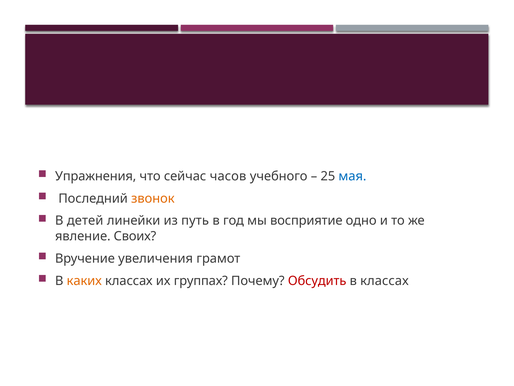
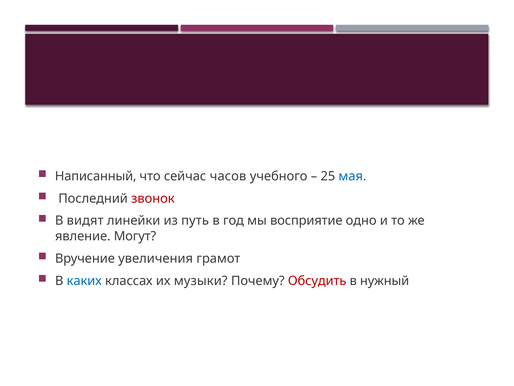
Упражнения: Упражнения -> Написанный
звонок colour: orange -> red
детей: детей -> видят
Своих: Своих -> Могут
каких colour: orange -> blue
группах: группах -> музыки
в классах: классах -> нужный
